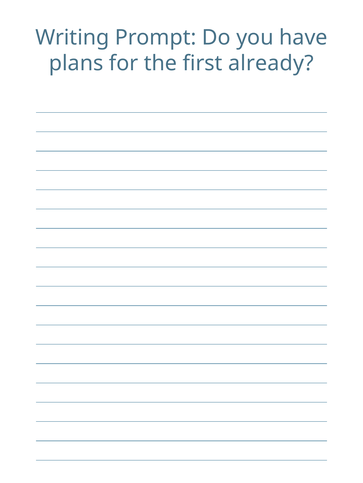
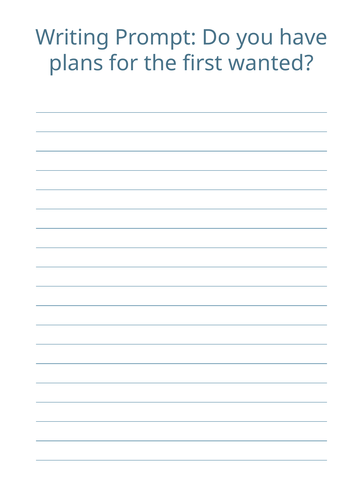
already: already -> wanted
